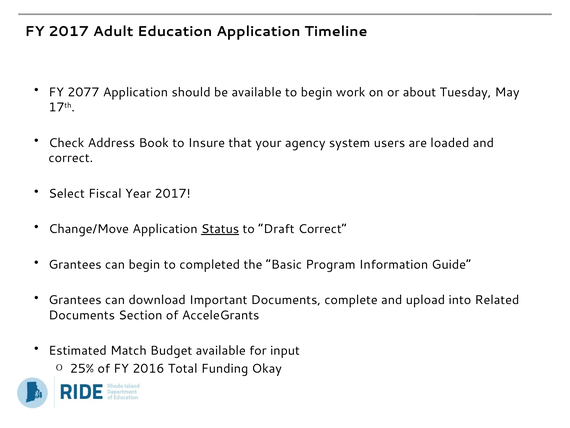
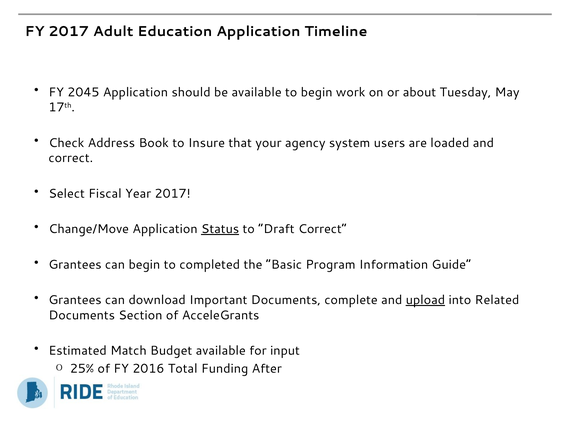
2077: 2077 -> 2045
upload underline: none -> present
Okay: Okay -> After
